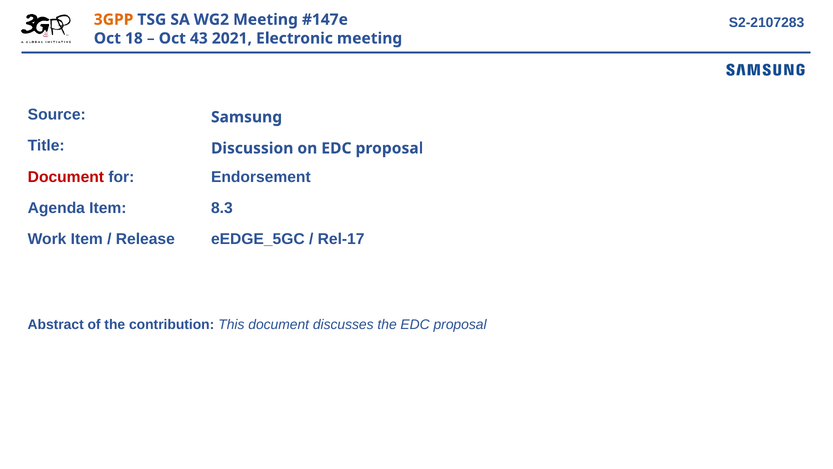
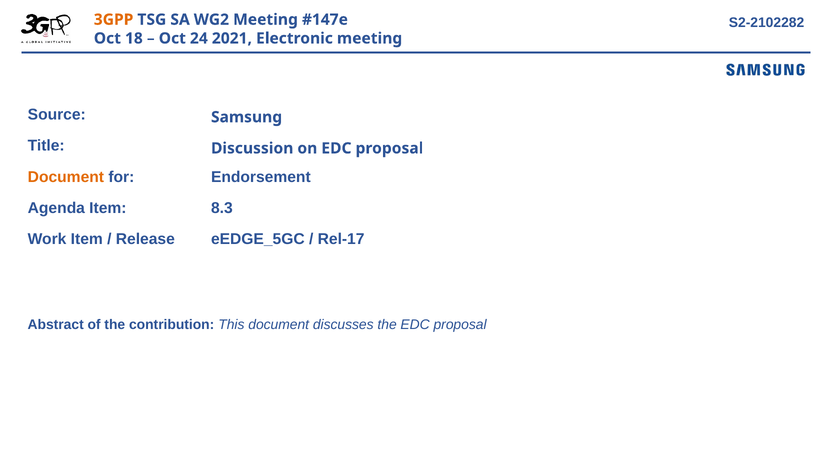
S2-2107283: S2-2107283 -> S2-2102282
43: 43 -> 24
Document at (66, 177) colour: red -> orange
